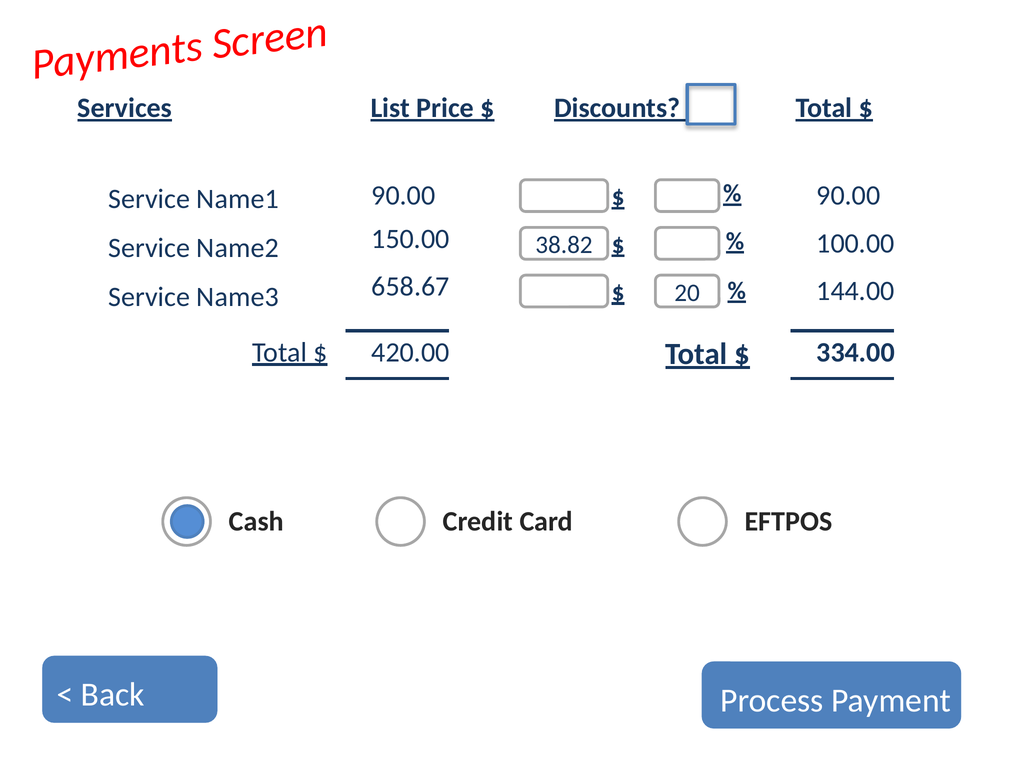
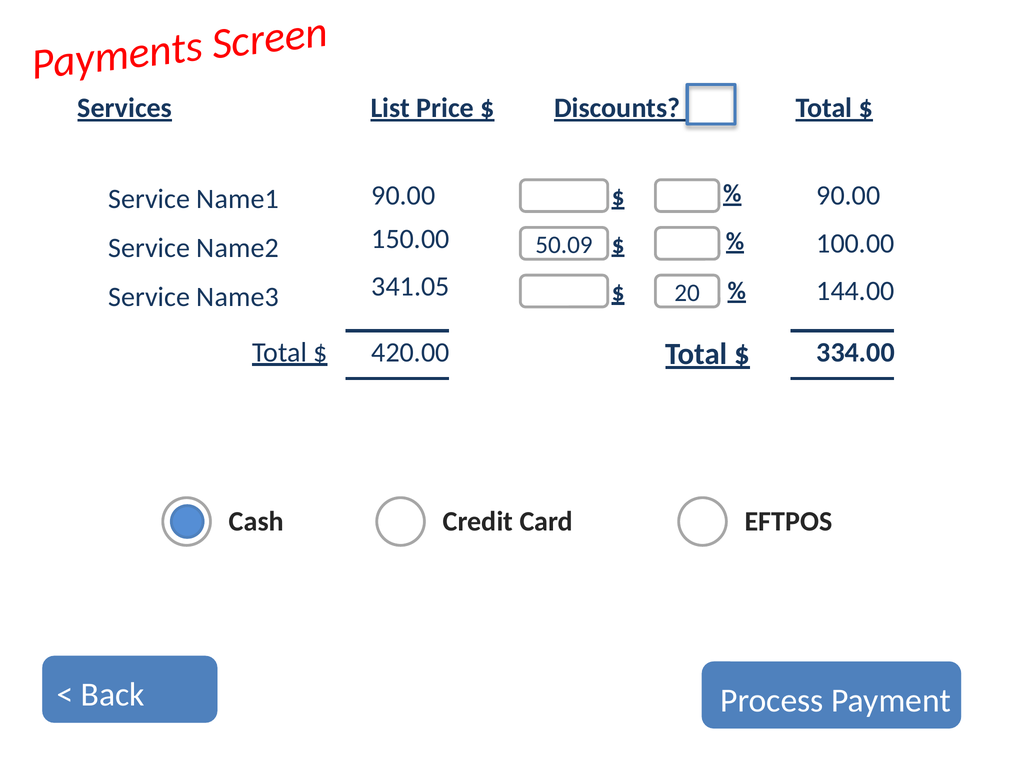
38.82: 38.82 -> 50.09
658.67: 658.67 -> 341.05
